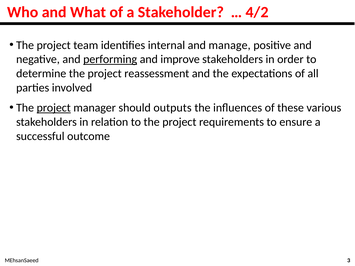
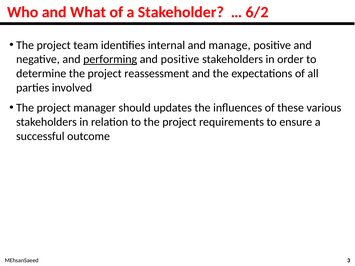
4/2: 4/2 -> 6/2
and improve: improve -> positive
project at (54, 108) underline: present -> none
outputs: outputs -> updates
